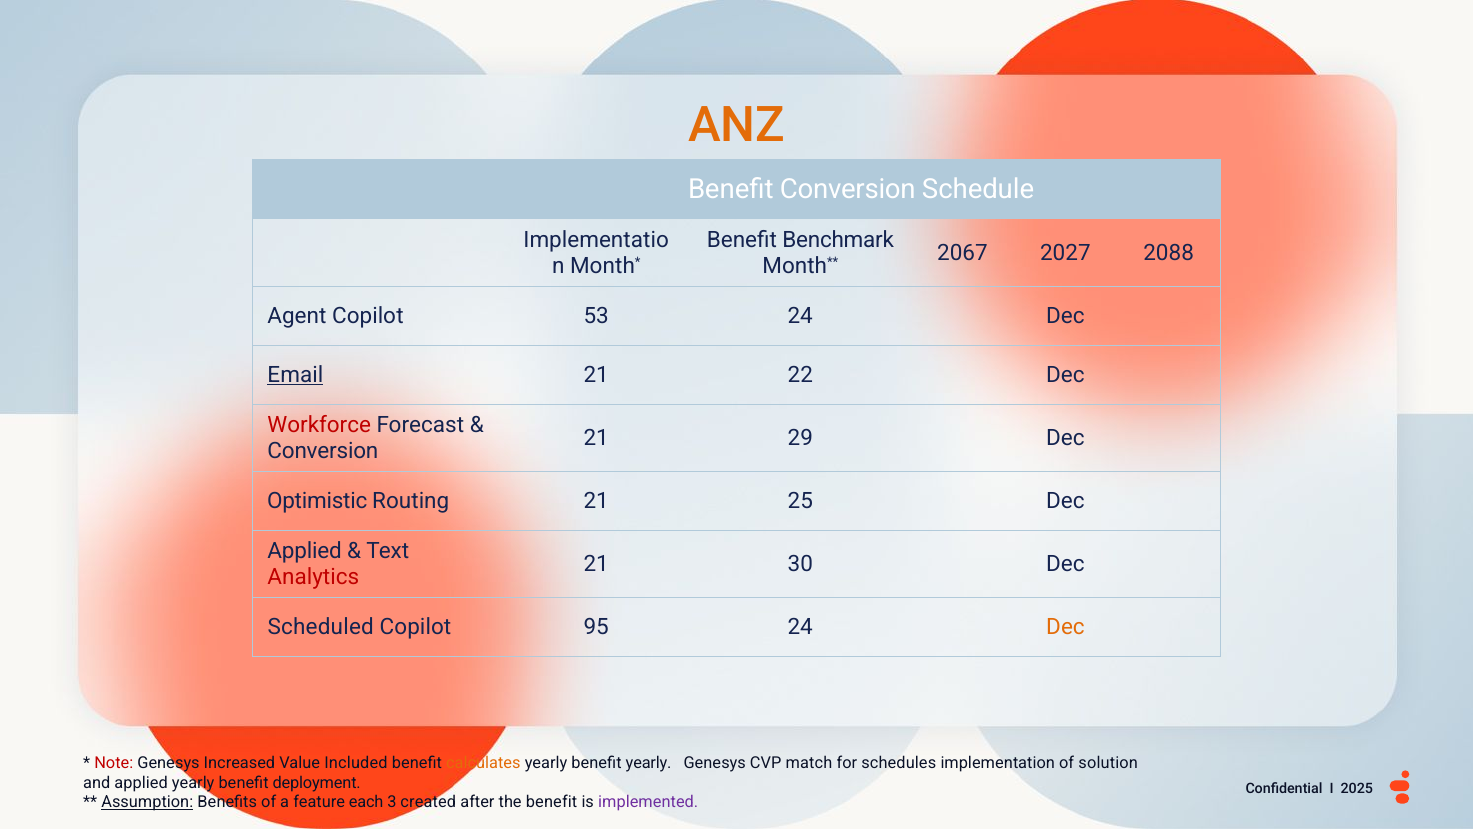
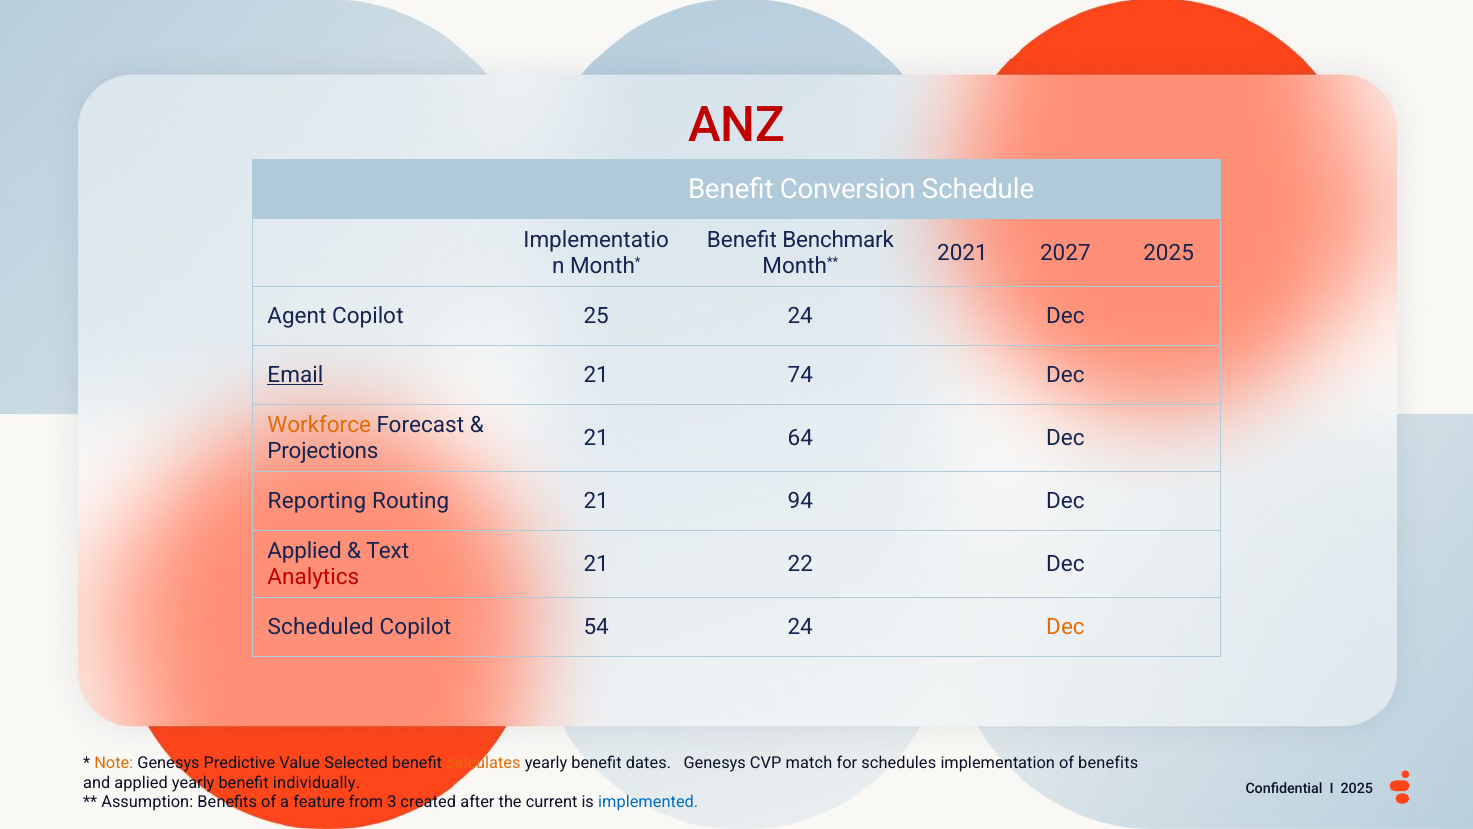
ANZ colour: orange -> red
2067: 2067 -> 2021
2027 2088: 2088 -> 2025
53: 53 -> 25
22: 22 -> 74
Workforce colour: red -> orange
29: 29 -> 64
Conversion at (323, 451): Conversion -> Projections
Optimistic: Optimistic -> Reporting
25: 25 -> 94
30: 30 -> 22
95: 95 -> 54
Note colour: red -> orange
Increased: Increased -> Predictive
Included: Included -> Selected
benefit yearly: yearly -> dates
of solution: solution -> benefits
deployment: deployment -> individually
Assumption underline: present -> none
each: each -> from
the benefit: benefit -> current
implemented colour: purple -> blue
